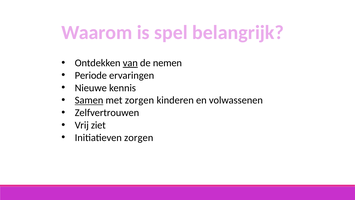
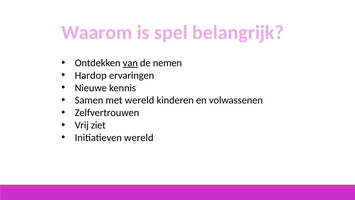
Periode: Periode -> Hardop
Samen underline: present -> none
met zorgen: zorgen -> wereld
Initiatieven zorgen: zorgen -> wereld
